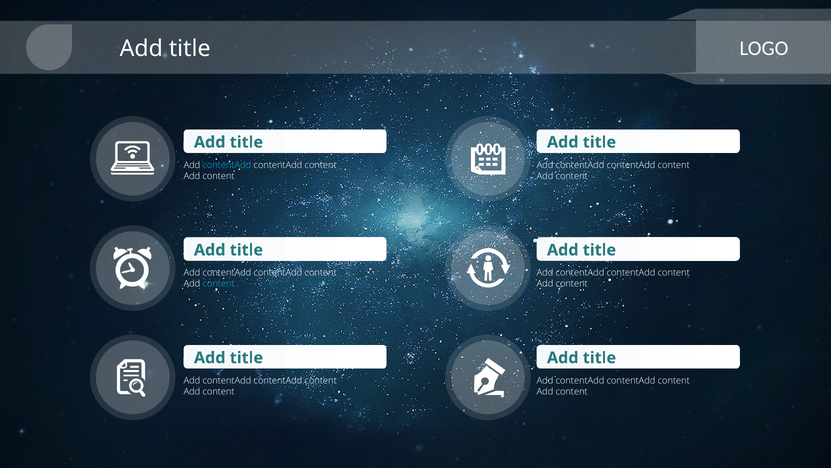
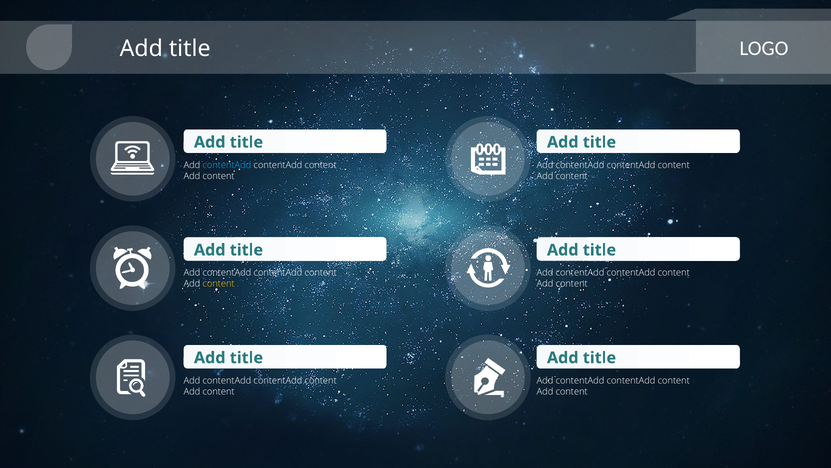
content at (219, 284) colour: light blue -> yellow
